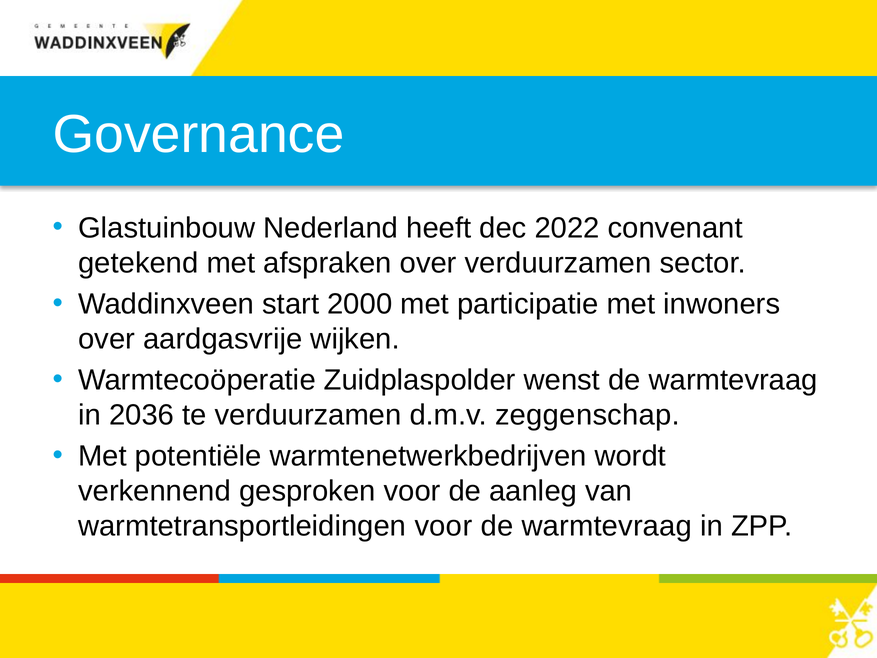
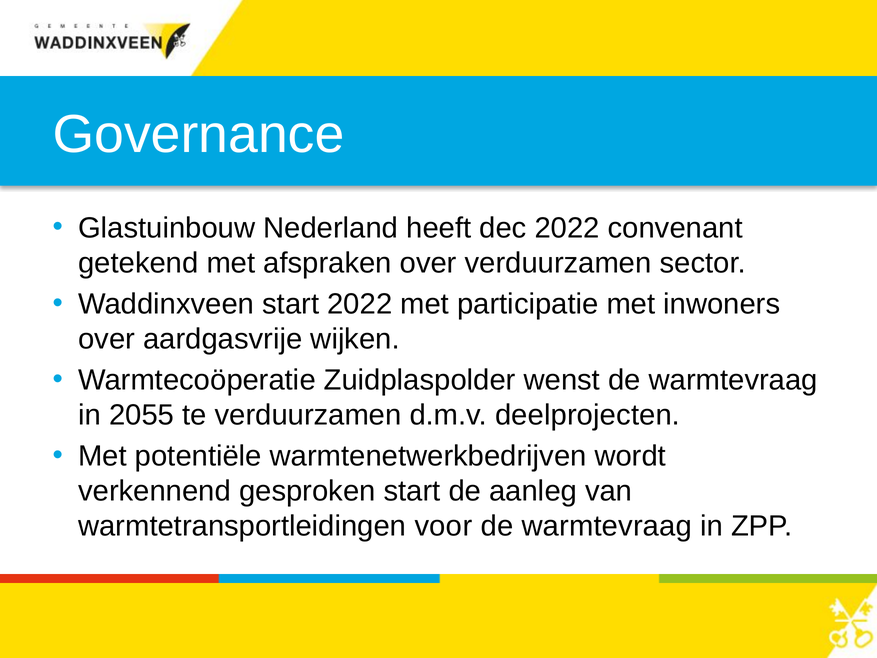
start 2000: 2000 -> 2022
2036: 2036 -> 2055
zeggenschap: zeggenschap -> deelprojecten
gesproken voor: voor -> start
